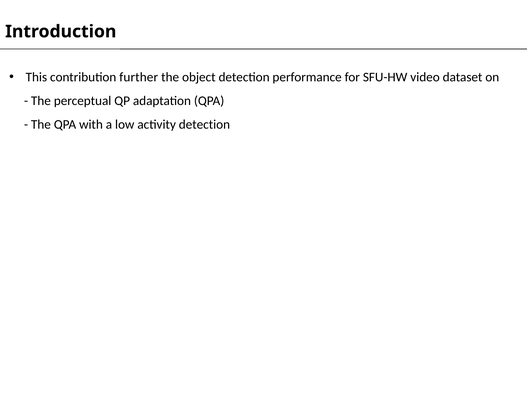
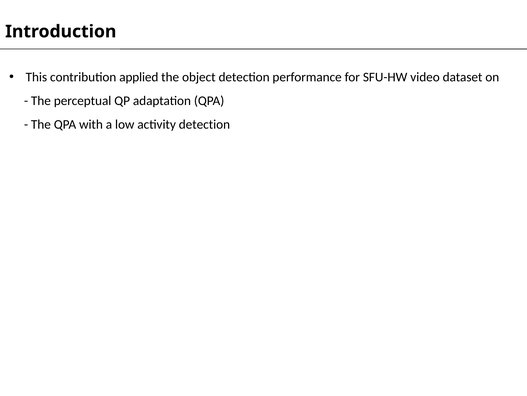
further: further -> applied
